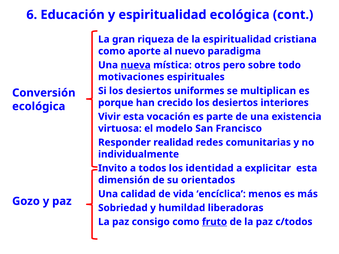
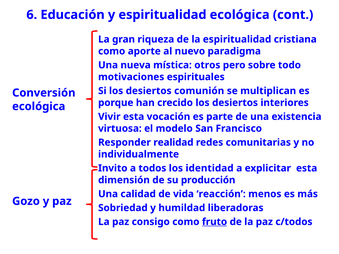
nueva underline: present -> none
uniformes: uniformes -> comunión
orientados: orientados -> producción
encíclica: encíclica -> reacción
